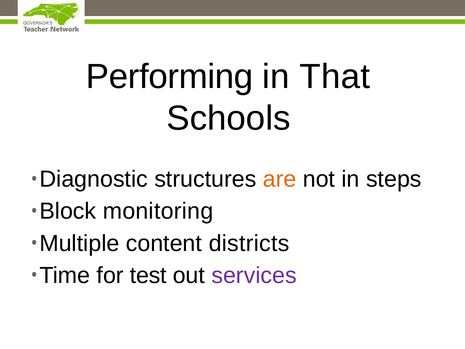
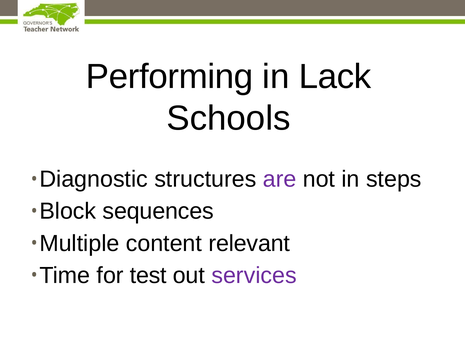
That: That -> Lack
are colour: orange -> purple
monitoring: monitoring -> sequences
districts: districts -> relevant
